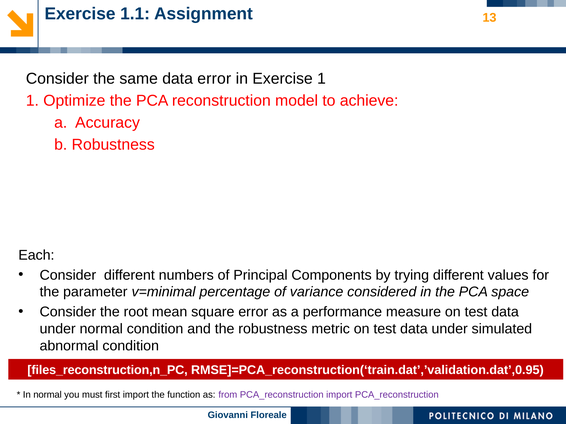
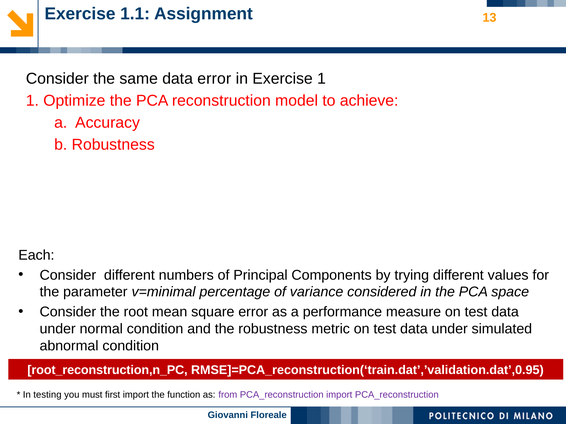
files_reconstruction,n_PC: files_reconstruction,n_PC -> root_reconstruction,n_PC
In normal: normal -> testing
